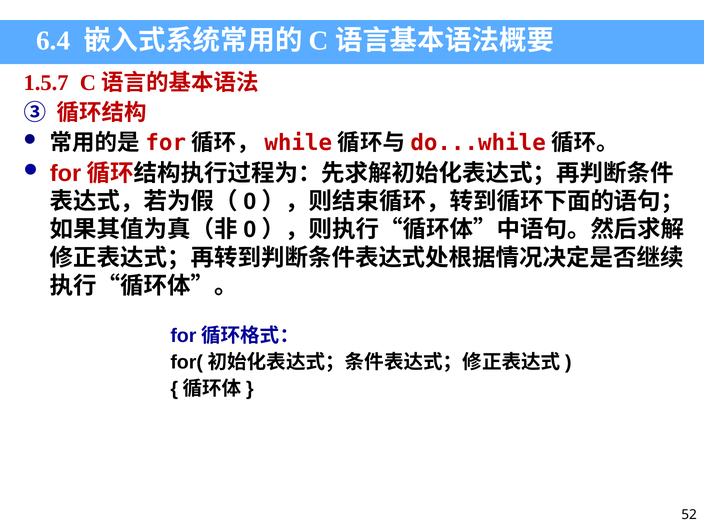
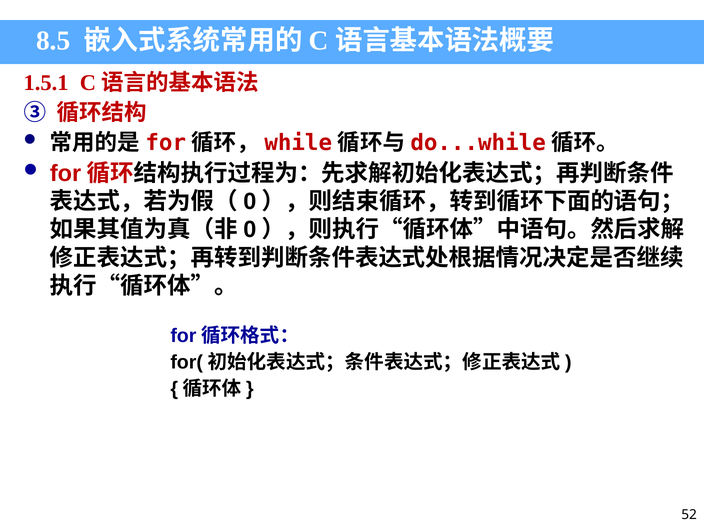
6.4: 6.4 -> 8.5
1.5.7: 1.5.7 -> 1.5.1
